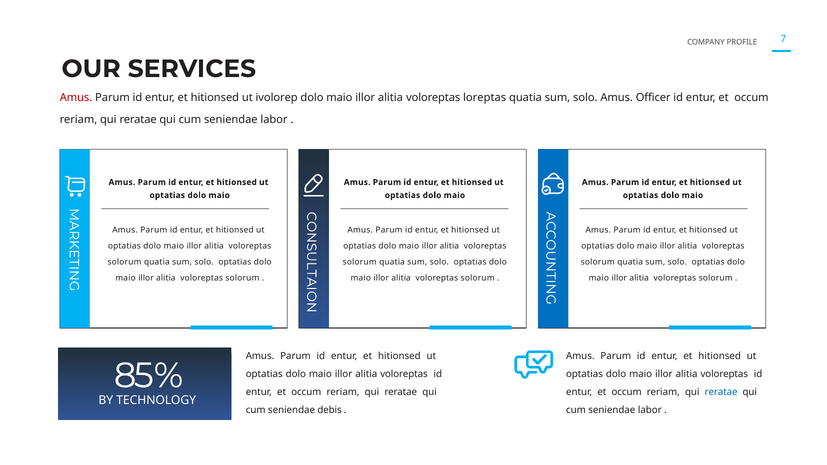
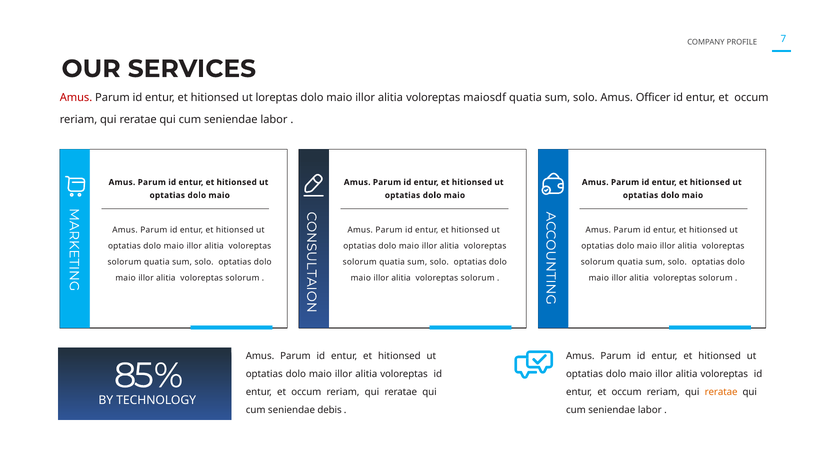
ivolorep: ivolorep -> loreptas
loreptas: loreptas -> maiosdf
reratae at (721, 392) colour: blue -> orange
